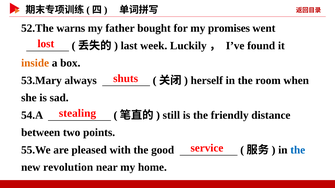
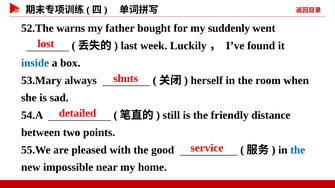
promises: promises -> suddenly
inside colour: orange -> blue
stealing: stealing -> detailed
revolution: revolution -> impossible
